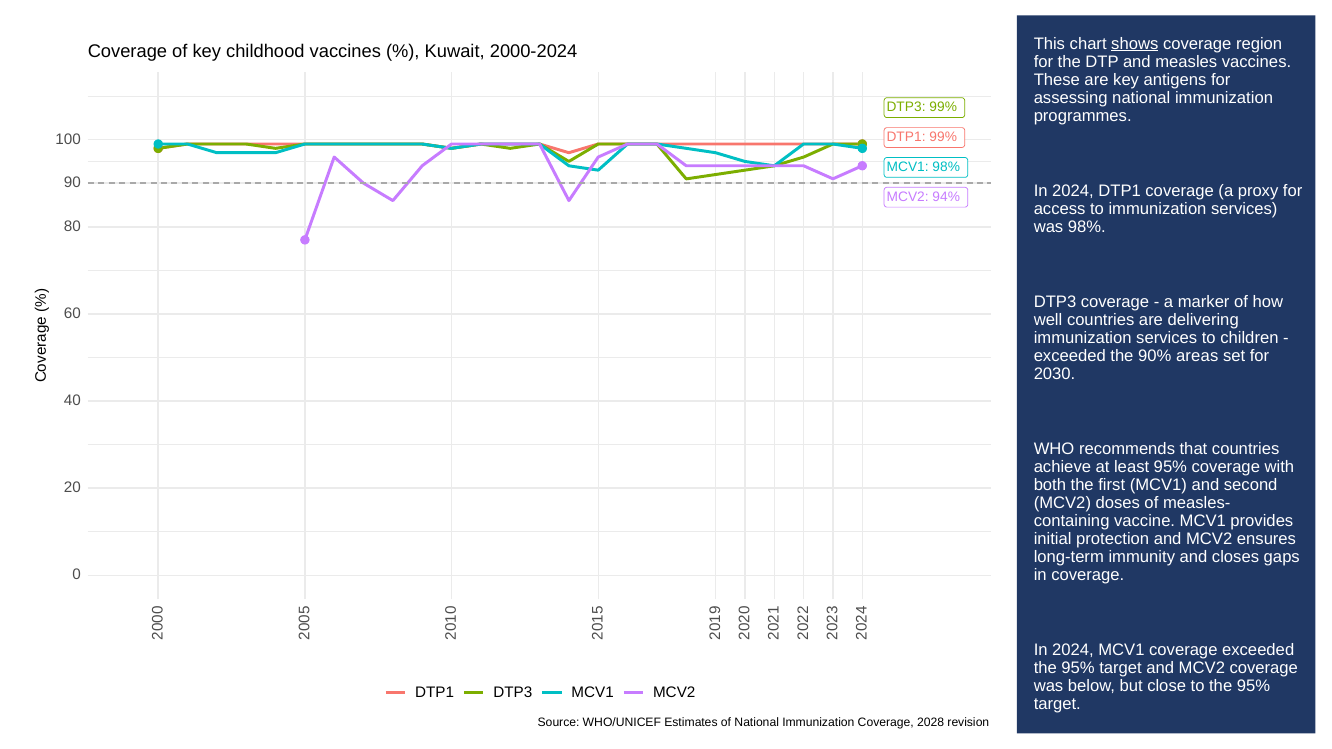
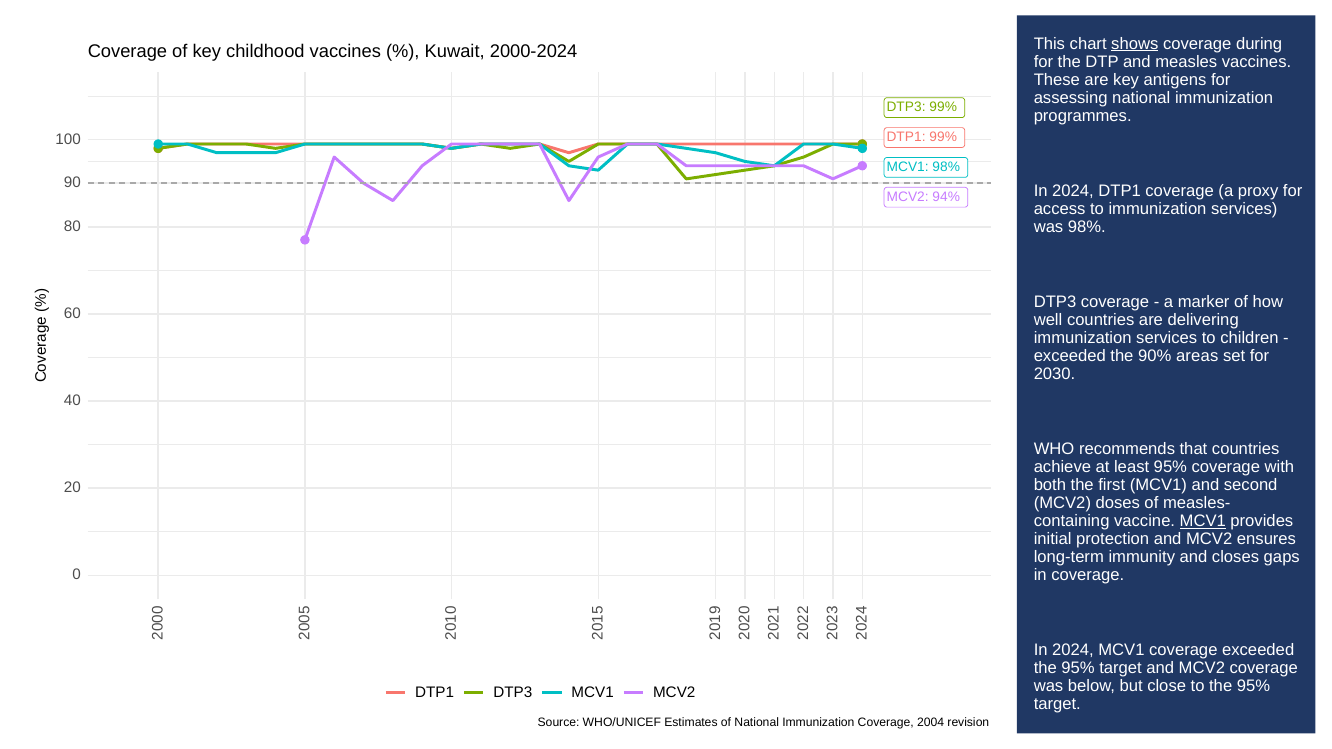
region: region -> during
MCV1 at (1203, 521) underline: none -> present
2028: 2028 -> 2004
